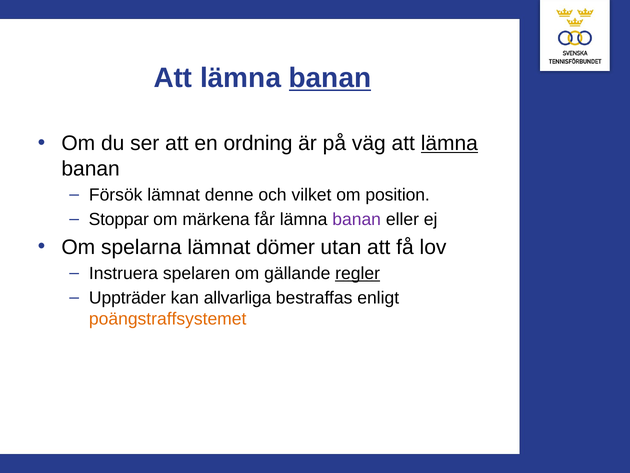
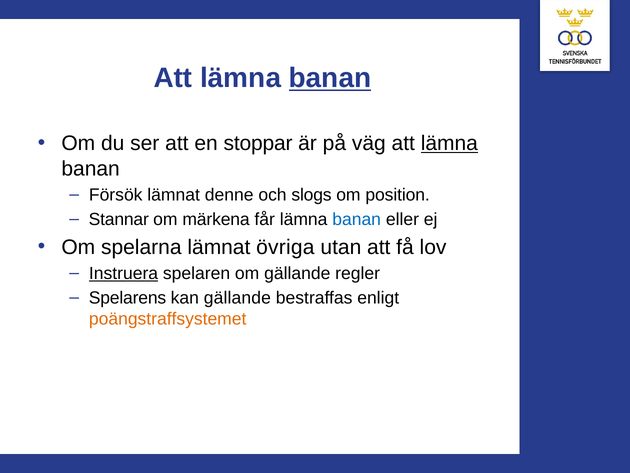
ordning: ordning -> stoppar
vilket: vilket -> slogs
Stoppar: Stoppar -> Stannar
banan at (357, 219) colour: purple -> blue
dömer: dömer -> övriga
Instruera underline: none -> present
regler underline: present -> none
Uppträder: Uppträder -> Spelarens
kan allvarliga: allvarliga -> gällande
